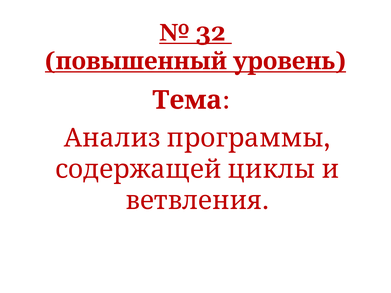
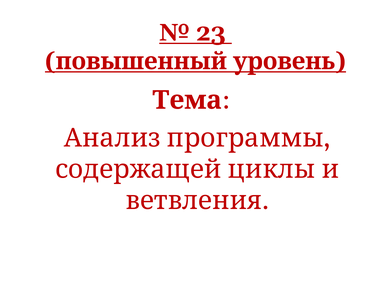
32: 32 -> 23
